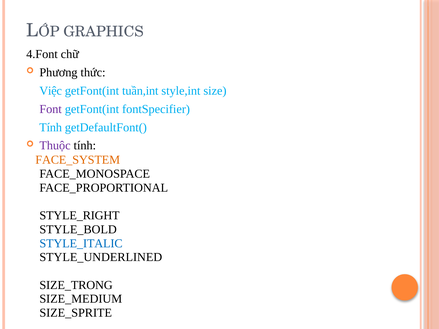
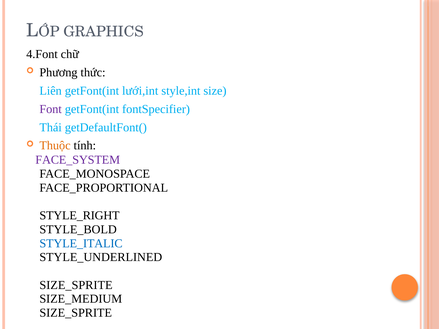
Việc: Việc -> Liên
tuần,int: tuần,int -> lưới,int
Tính at (51, 127): Tính -> Thái
Thuộc colour: purple -> orange
FACE_SYSTEM colour: orange -> purple
SIZE_TRONG at (76, 285): SIZE_TRONG -> SIZE_SPRITE
